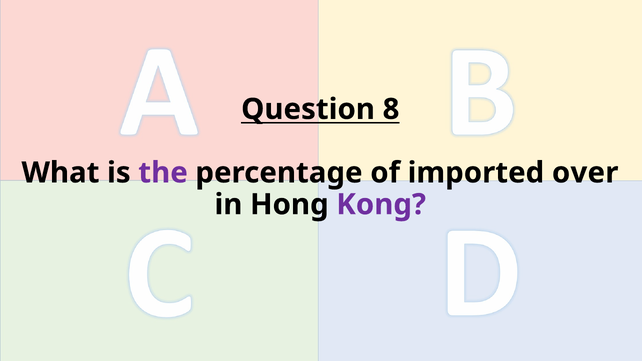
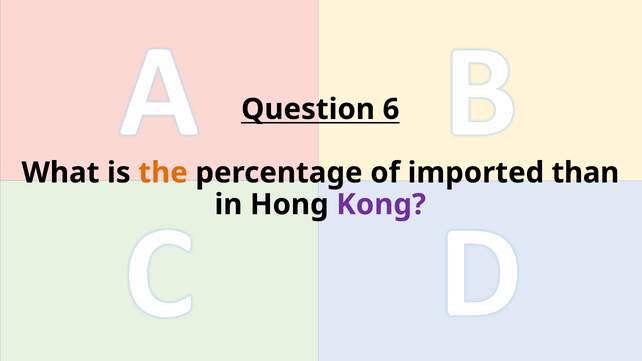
8: 8 -> 6
the colour: purple -> orange
over: over -> than
